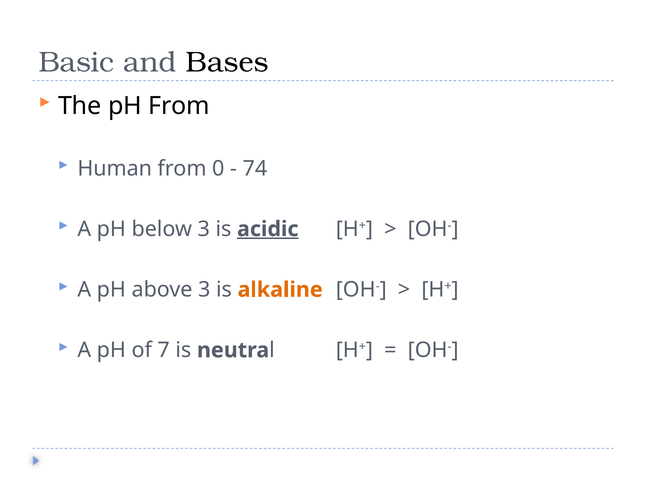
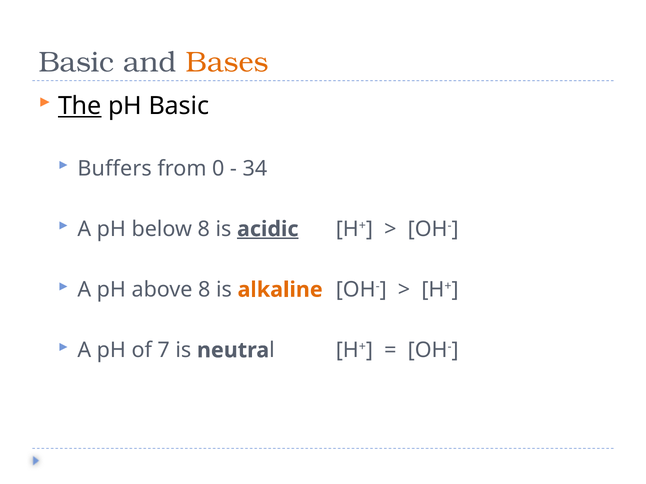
Bases colour: black -> orange
The underline: none -> present
pH From: From -> Basic
Human: Human -> Buffers
74: 74 -> 34
below 3: 3 -> 8
above 3: 3 -> 8
